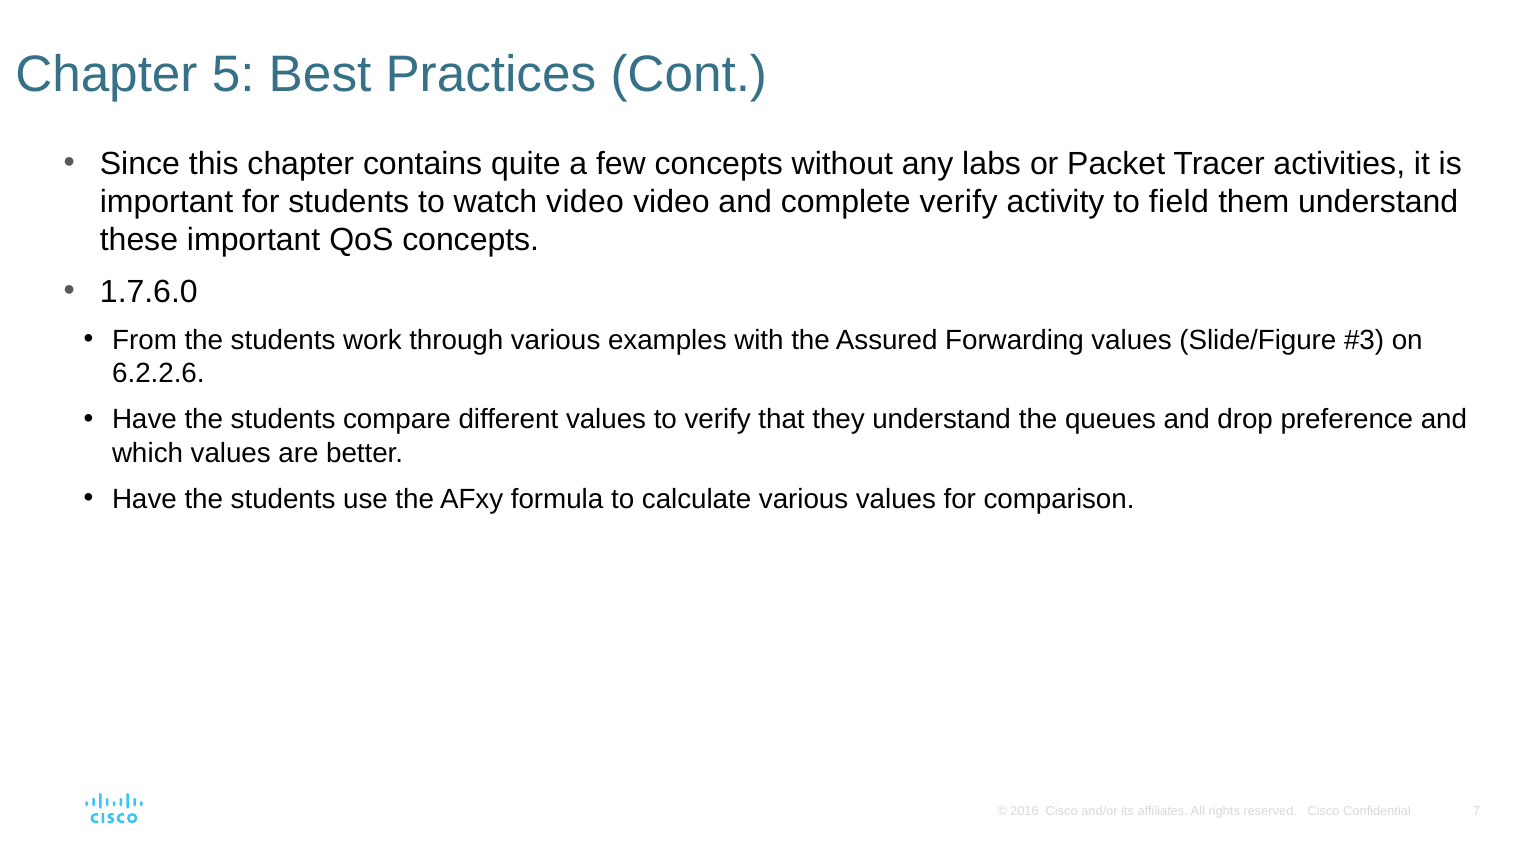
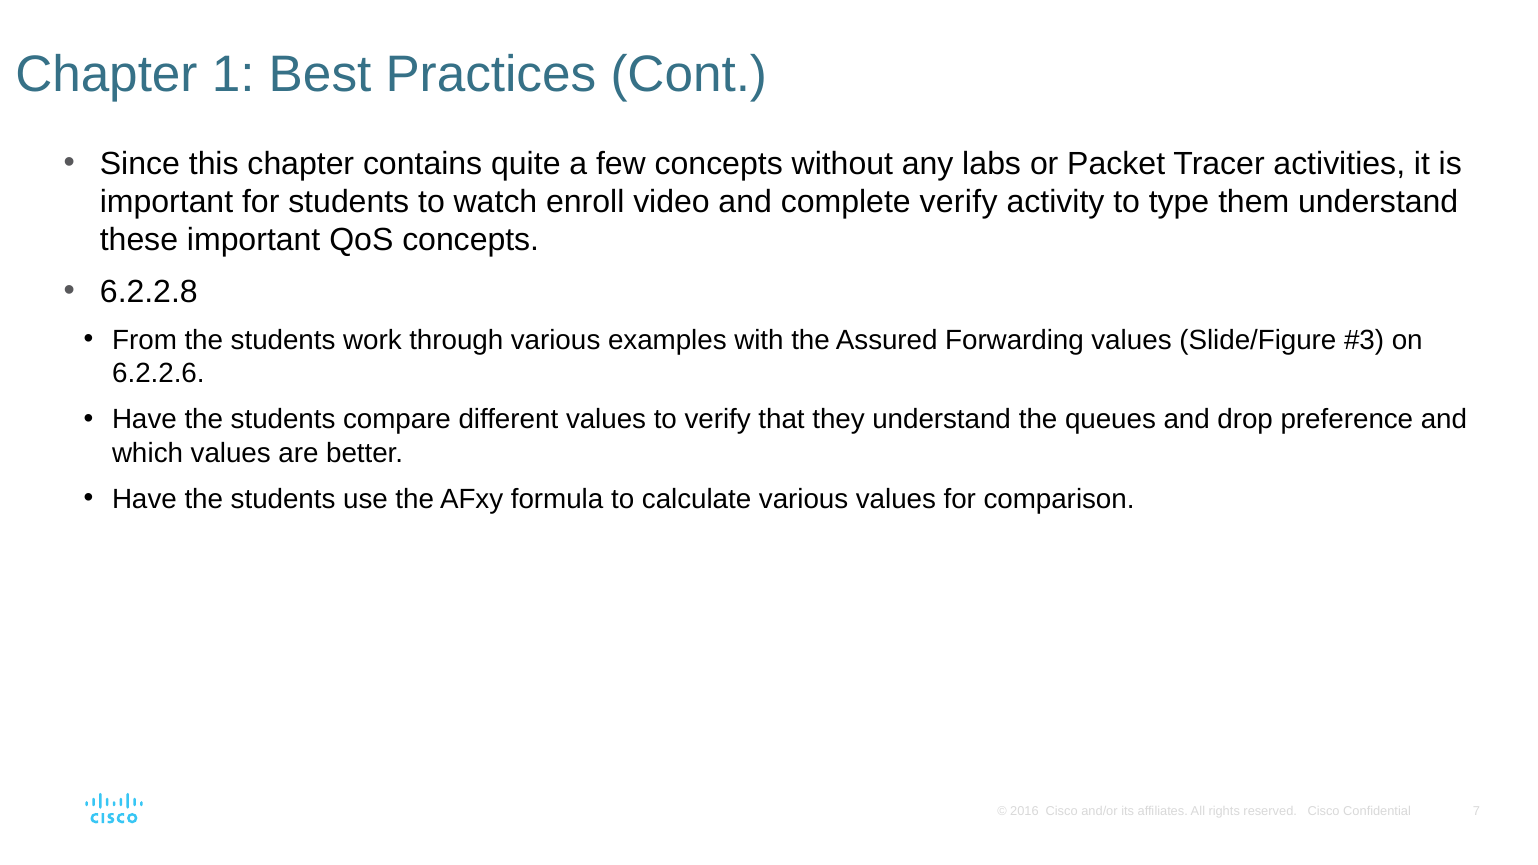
5: 5 -> 1
watch video: video -> enroll
field: field -> type
1.7.6.0: 1.7.6.0 -> 6.2.2.8
